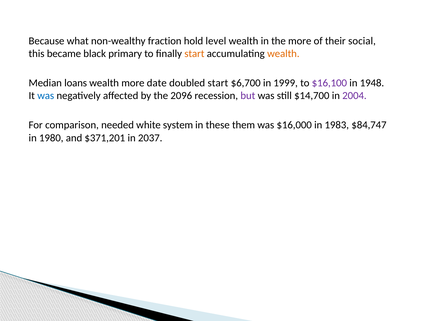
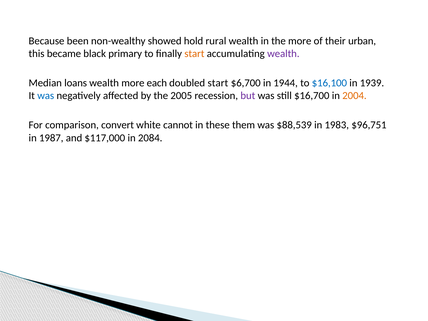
what: what -> been
fraction: fraction -> showed
level: level -> rural
social: social -> urban
wealth at (283, 54) colour: orange -> purple
date: date -> each
1999: 1999 -> 1944
$16,100 colour: purple -> blue
1948: 1948 -> 1939
2096: 2096 -> 2005
$14,700: $14,700 -> $16,700
2004 colour: purple -> orange
needed: needed -> convert
system: system -> cannot
$16,000: $16,000 -> $88,539
$84,747: $84,747 -> $96,751
1980: 1980 -> 1987
$371,201: $371,201 -> $117,000
2037: 2037 -> 2084
